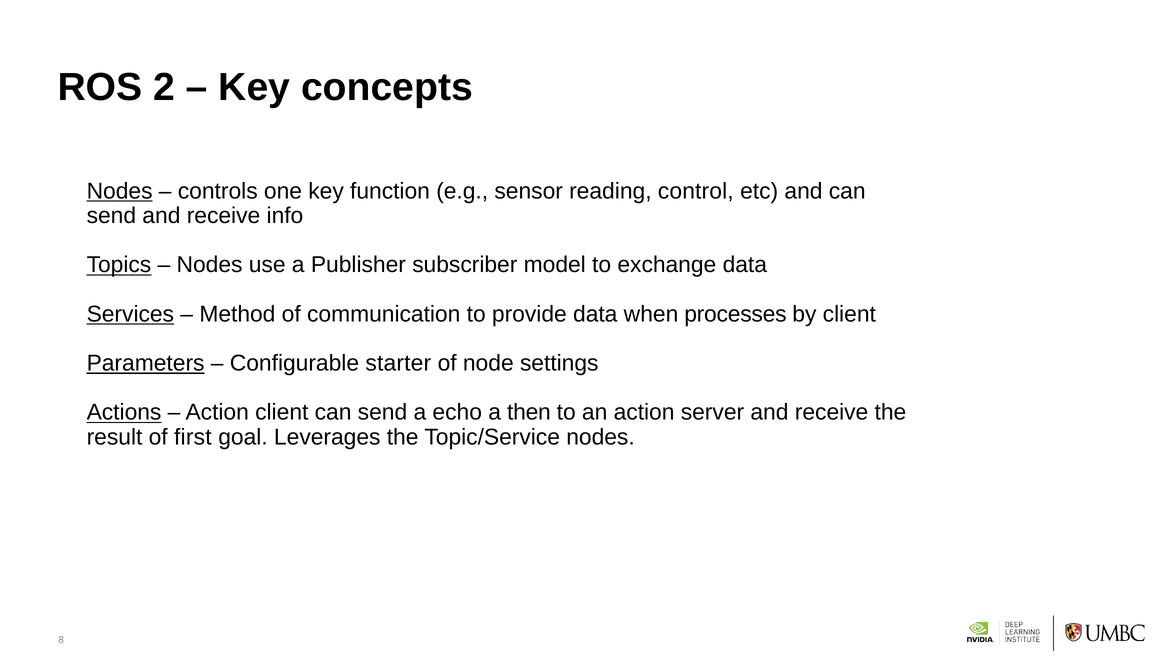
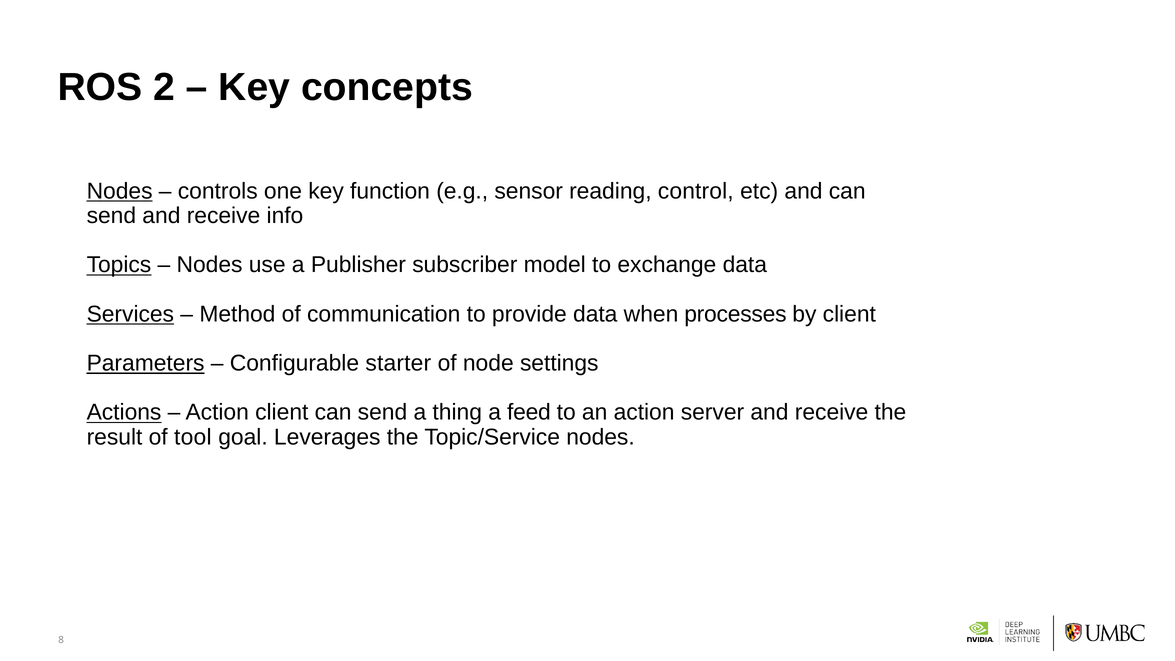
echo: echo -> thing
then: then -> feed
first: first -> tool
